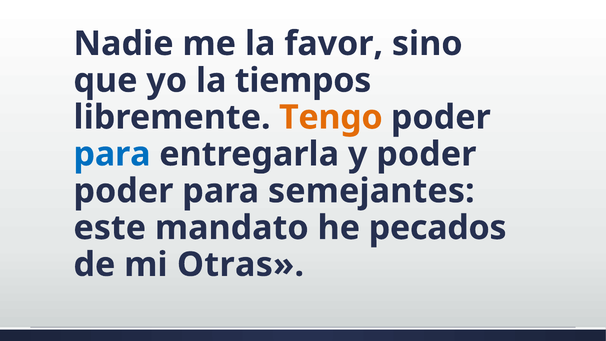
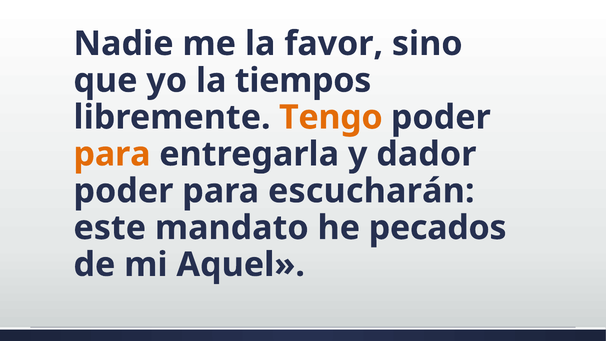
para at (112, 154) colour: blue -> orange
y poder: poder -> dador
semejantes: semejantes -> escucharán
Otras: Otras -> Aquel
